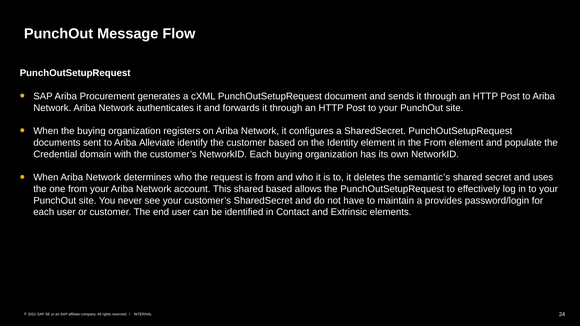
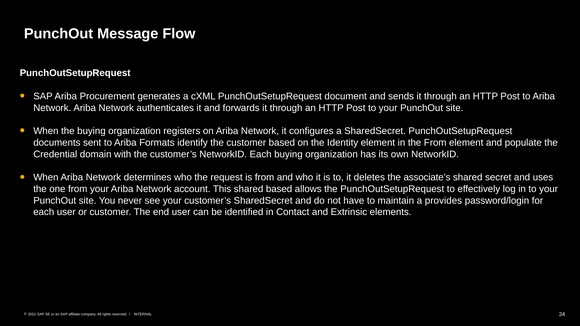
Alleviate: Alleviate -> Formats
semantic’s: semantic’s -> associate’s
